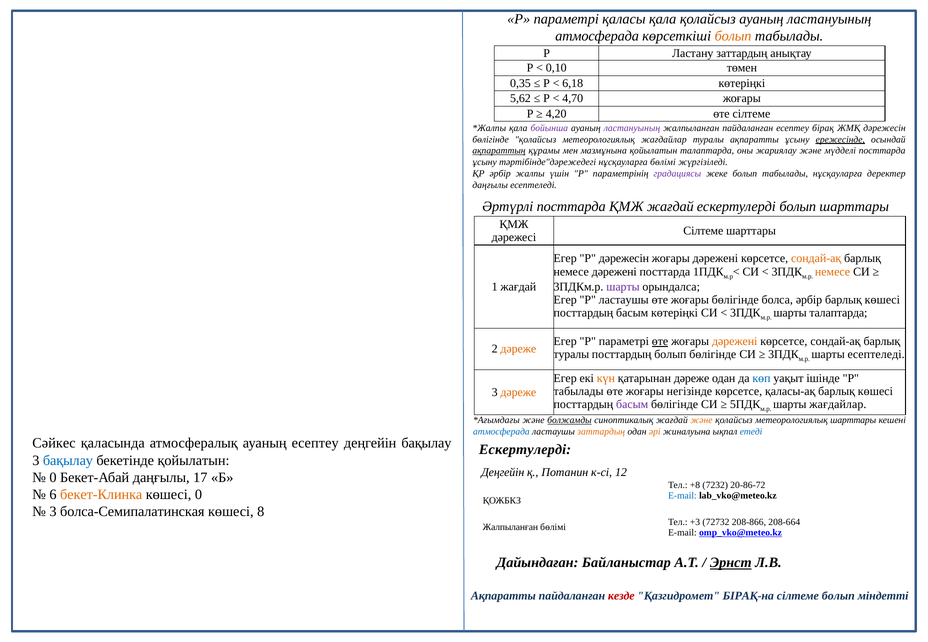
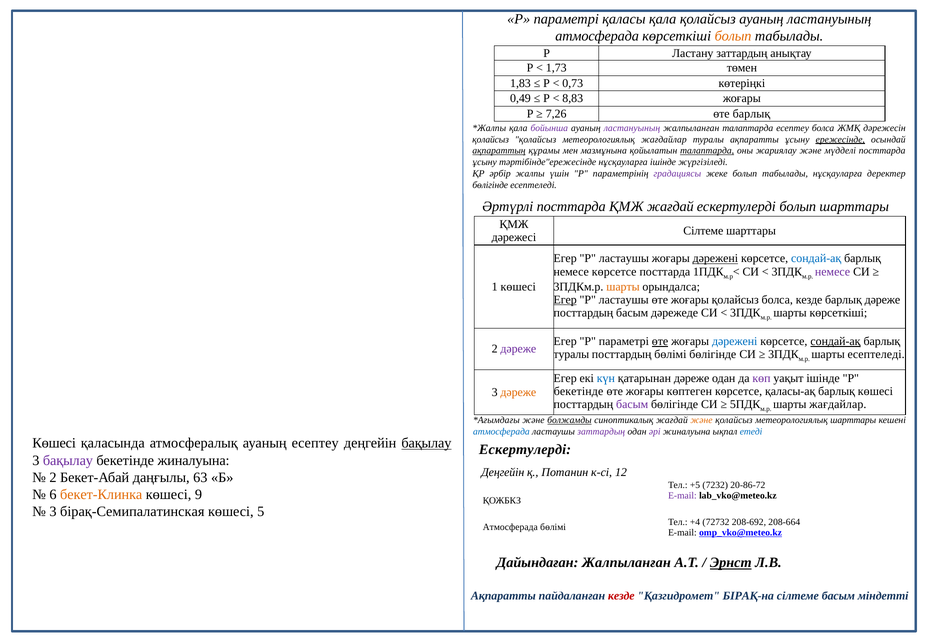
0,10: 0,10 -> 1,73
0,35: 0,35 -> 1,83
6,18: 6,18 -> 0,73
5,62: 5,62 -> 0,49
4,70: 4,70 -> 8,83
4,20: 4,20 -> 7,26
өте сілтеме: сілтеме -> барлық
жалпыланған пайдаланған: пайдаланған -> талаптарда
есептеу бірақ: бірақ -> болса
бөлігінде at (491, 140): бөлігінде -> қолайсыз
талаптарда at (707, 151) underline: none -> present
тәртібінде"дәрежедегі: тәртібінде"дәрежедегі -> тәртібінде"ережесінде
нұсқауларға бөлімі: бөлімі -> ішінде
даңғылы at (490, 185): даңғылы -> бөлігінде
Р дәрежесін: дәрежесін -> ластаушы
дәрежені at (715, 259) underline: none -> present
сондай-ақ at (816, 259) colour: orange -> blue
немесе дәрежені: дәрежені -> көрсетсе
немесе at (832, 272) colour: orange -> purple
1 жағдай: жағдай -> көшесі
шарты at (623, 287) colour: purple -> orange
Егер at (565, 300) underline: none -> present
жоғары бөлігінде: бөлігінде -> қолайсыз
болса әрбір: әрбір -> кезде
көшесі at (882, 300): көшесі -> дәреже
басым көтеріңкі: көтеріңкі -> дәрежеде
шарты талаптарда: талаптарда -> көрсеткіші
дәрежені at (735, 342) colour: orange -> blue
сондай-ақ at (835, 342) underline: none -> present
дәреже at (518, 349) colour: orange -> purple
посттардың болып: болып -> бөлімі
күн colour: orange -> blue
көп colour: blue -> purple
табылады at (579, 391): табылады -> бекетінде
негізінде: негізінде -> көптеген
заттардың at (601, 432) colour: orange -> purple
әрі colour: orange -> purple
Сәйкес at (54, 443): Сәйкес -> Көшесі
бақылау at (426, 443) underline: none -> present
бақылау at (68, 461) colour: blue -> purple
бекетінде қойылатын: қойылатын -> жиналуына
0 at (53, 478): 0 -> 2
17: 17 -> 63
+8: +8 -> +5
көшесі 0: 0 -> 9
E-mail at (682, 496) colour: blue -> purple
болса-Семипалатинская: болса-Семипалатинская -> бірақ-Семипалатинская
8: 8 -> 5
+3: +3 -> +4
208-866: 208-866 -> 208-692
Жалпыланған at (510, 528): Жалпыланған -> Атмосферада
Дайындаған Байланыстар: Байланыстар -> Жалпыланған
сілтеме болып: болып -> басым
